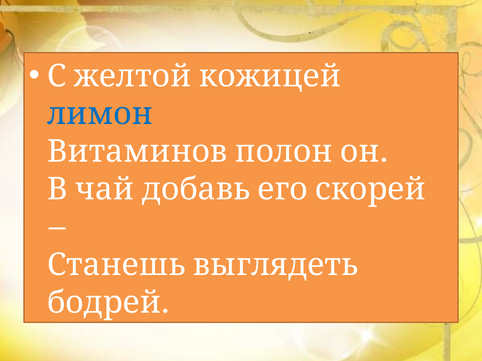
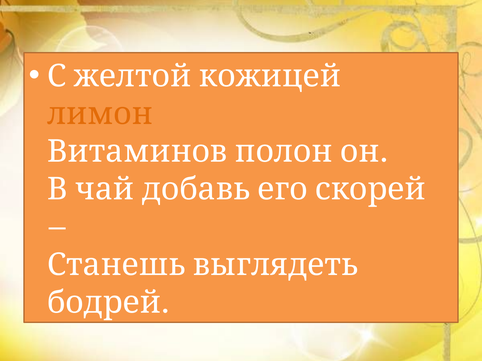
лимон colour: blue -> orange
